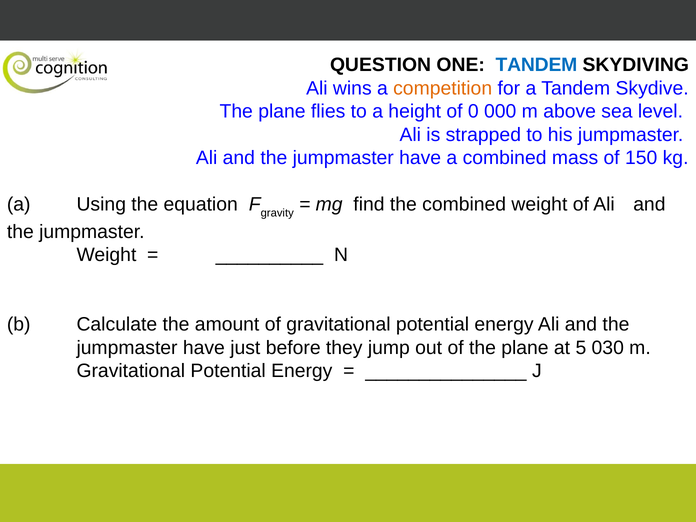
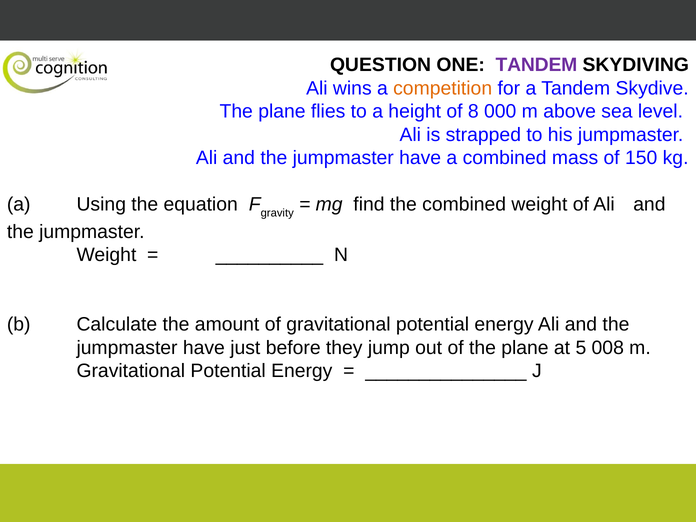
TANDEM at (536, 65) colour: blue -> purple
0: 0 -> 8
030: 030 -> 008
